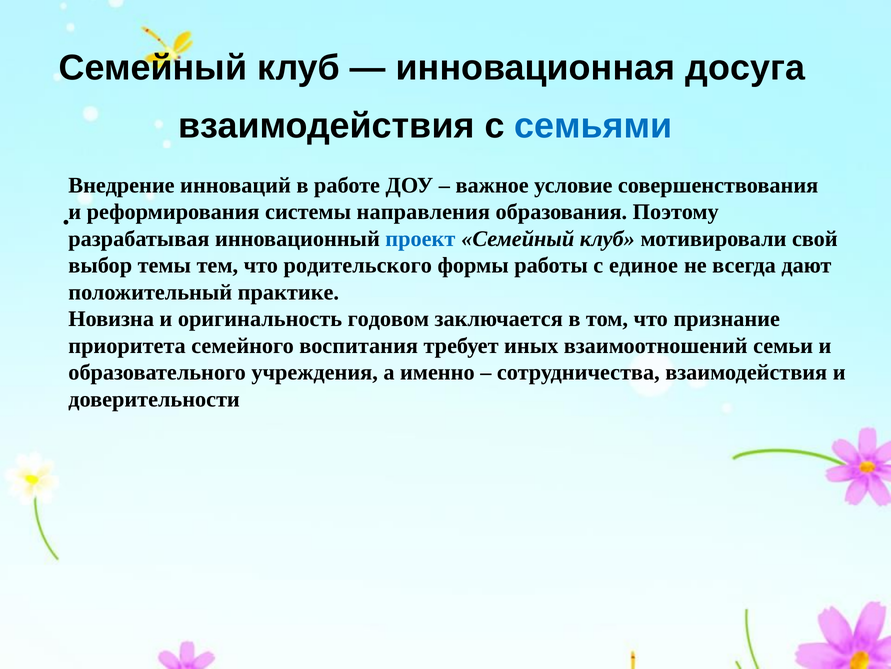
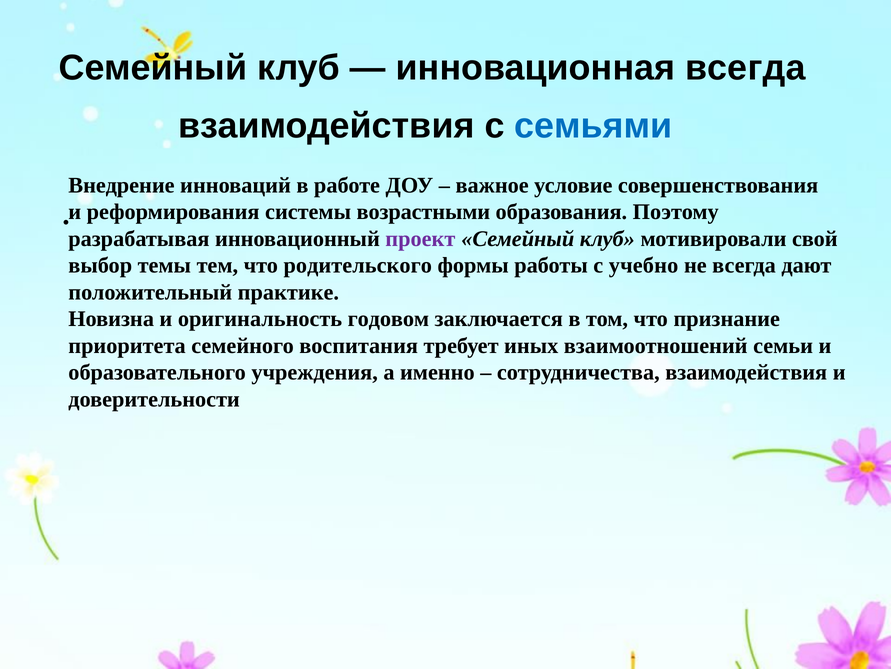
инновационная досуга: досуга -> всегда
направления: направления -> возрастными
проект colour: blue -> purple
единое: единое -> учебно
